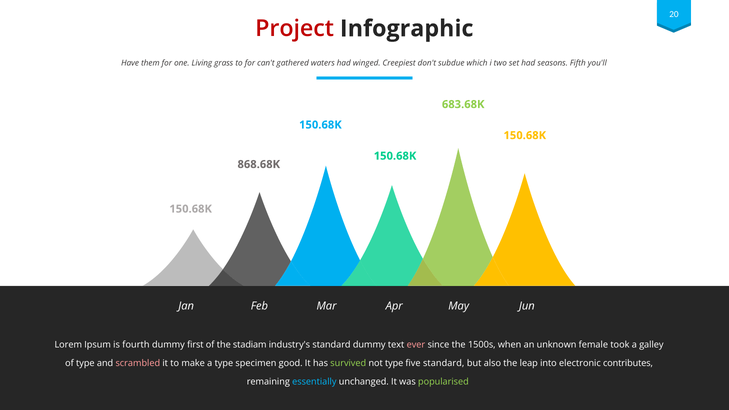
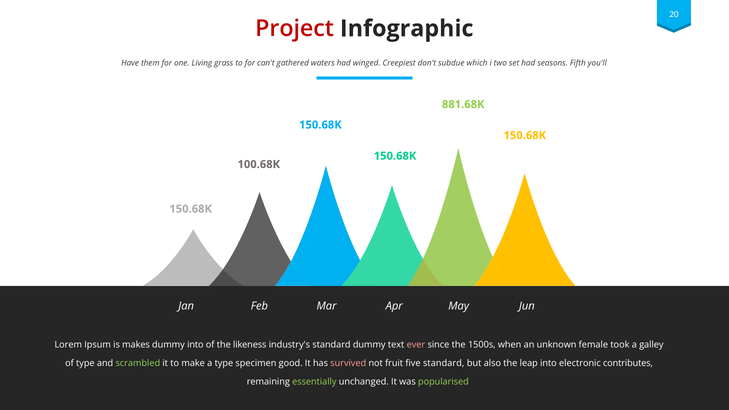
683.68K: 683.68K -> 881.68K
868.68K: 868.68K -> 100.68K
fourth: fourth -> makes
dummy first: first -> into
stadiam: stadiam -> likeness
scrambled colour: pink -> light green
survived colour: light green -> pink
not type: type -> fruit
essentially colour: light blue -> light green
